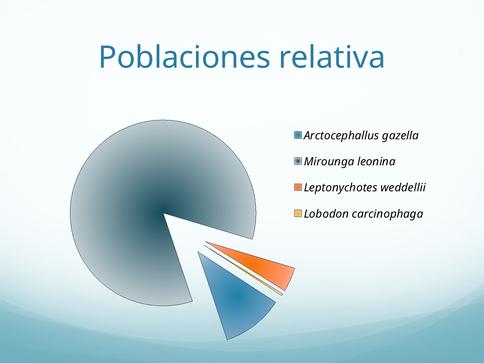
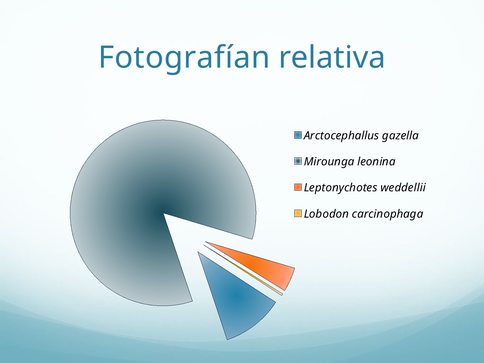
Poblaciones: Poblaciones -> Fotografían
